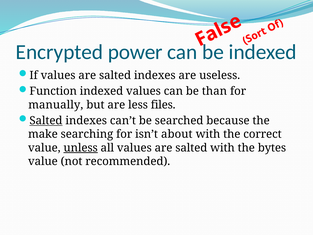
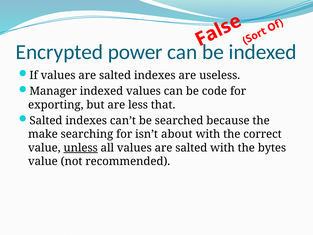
Function: Function -> Manager
than: than -> code
manually: manually -> exporting
files: files -> that
Salted at (46, 121) underline: present -> none
